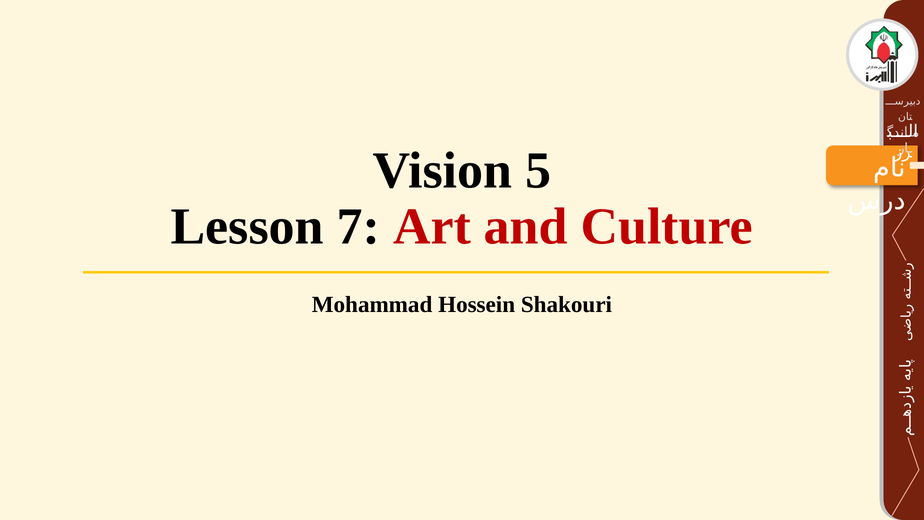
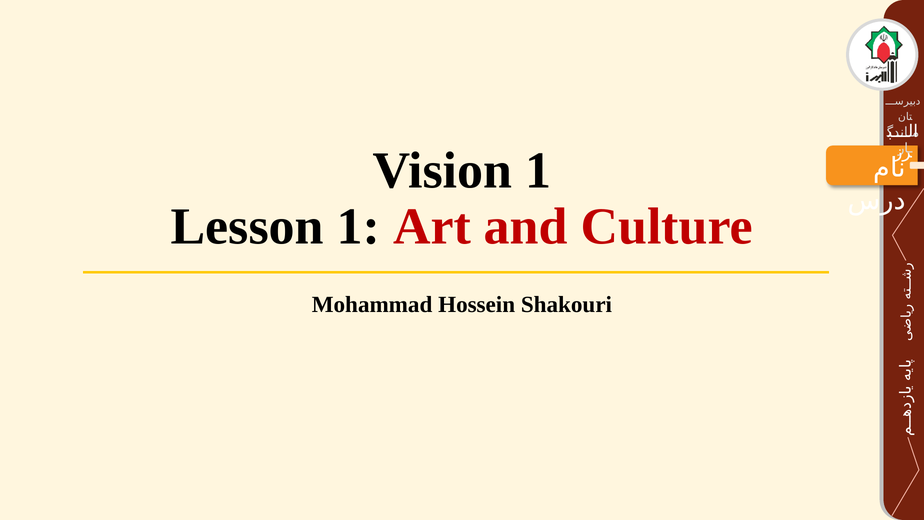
Vision 5: 5 -> 1
Lesson 7: 7 -> 1
